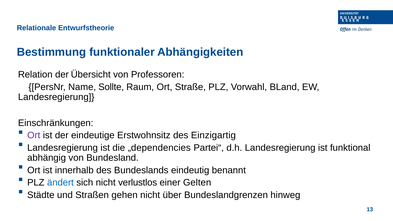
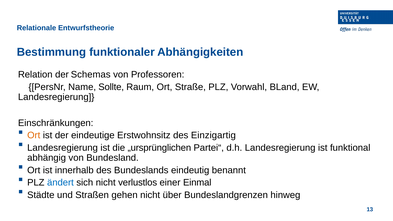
Übersicht: Übersicht -> Schemas
Ort at (34, 135) colour: purple -> orange
„dependencies: „dependencies -> „ursprünglichen
Gelten: Gelten -> Einmal
